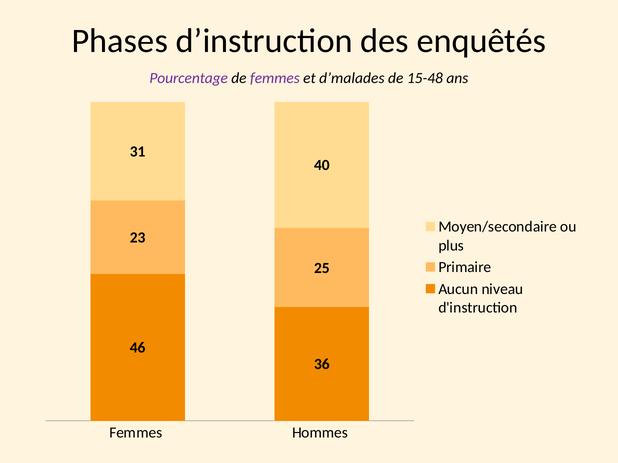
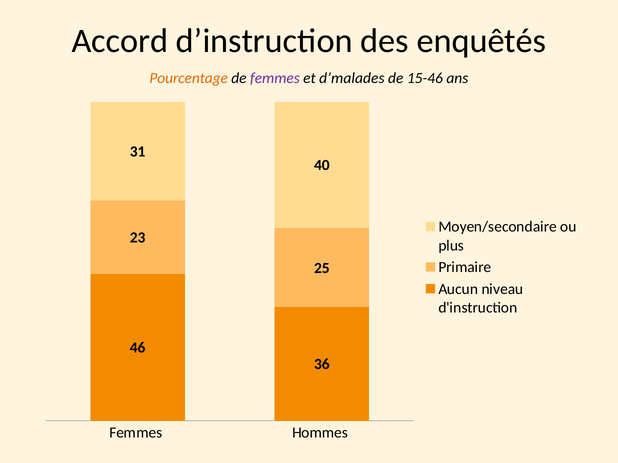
Phases: Phases -> Accord
Pourcentage colour: purple -> orange
15-48: 15-48 -> 15-46
